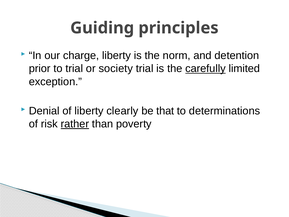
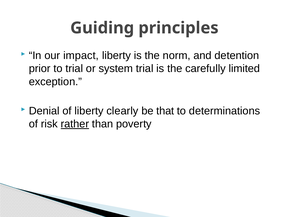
charge: charge -> impact
society: society -> system
carefully underline: present -> none
